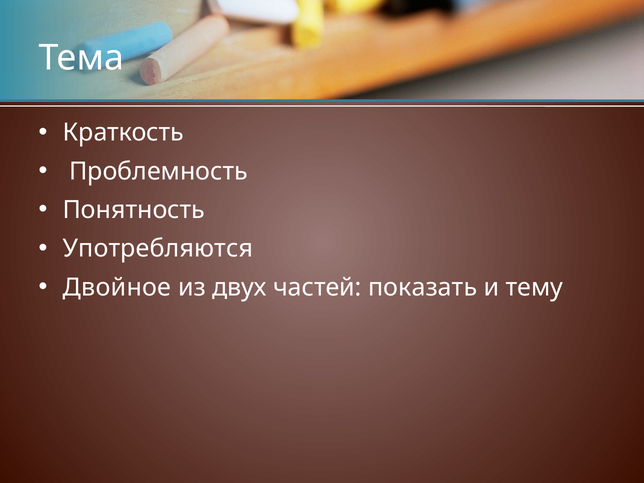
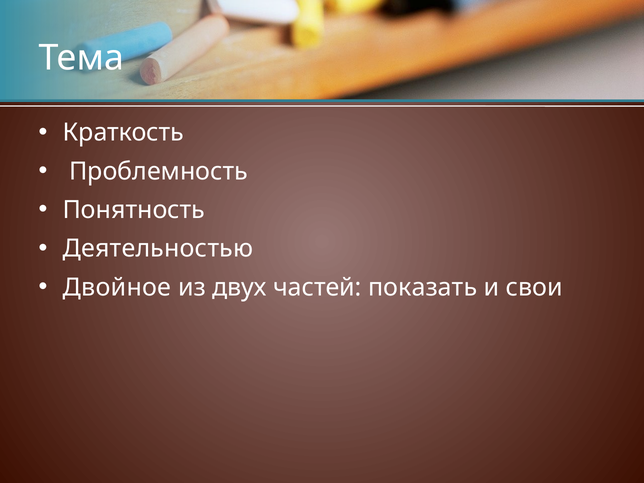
Употребляются: Употребляются -> Деятельностью
тему: тему -> свои
